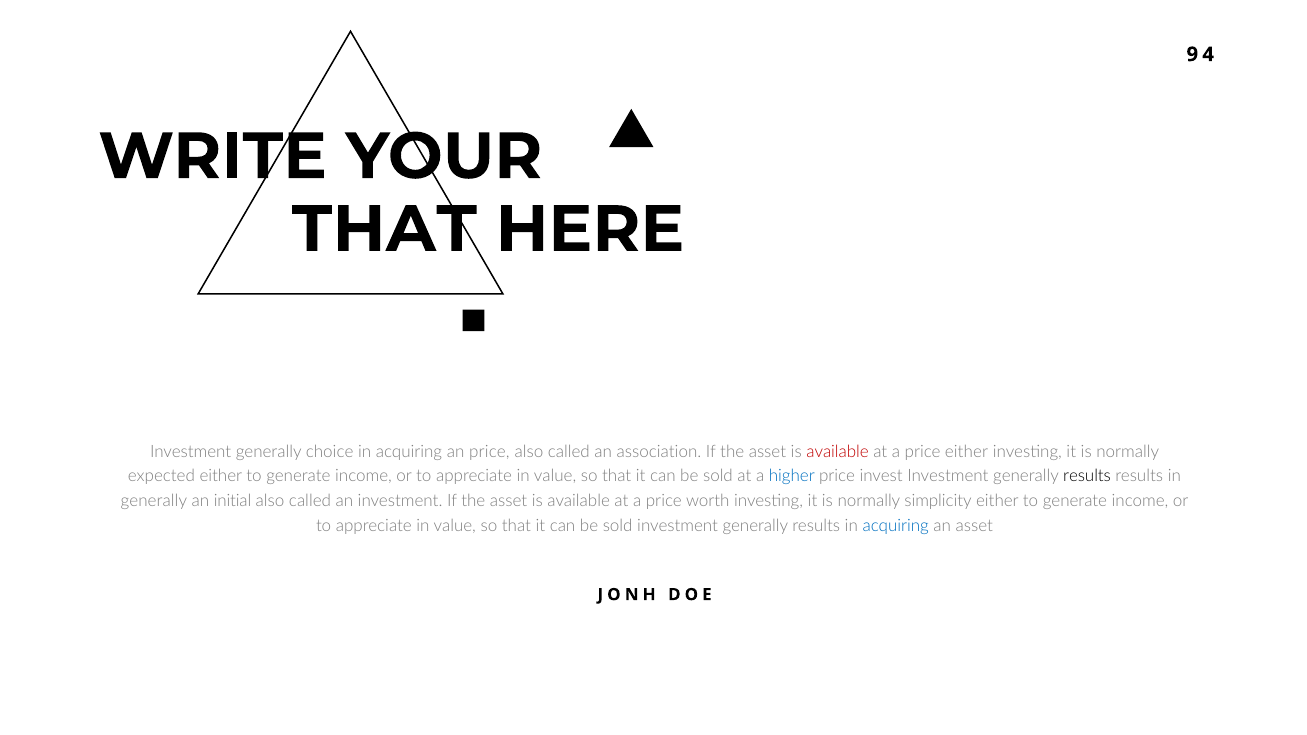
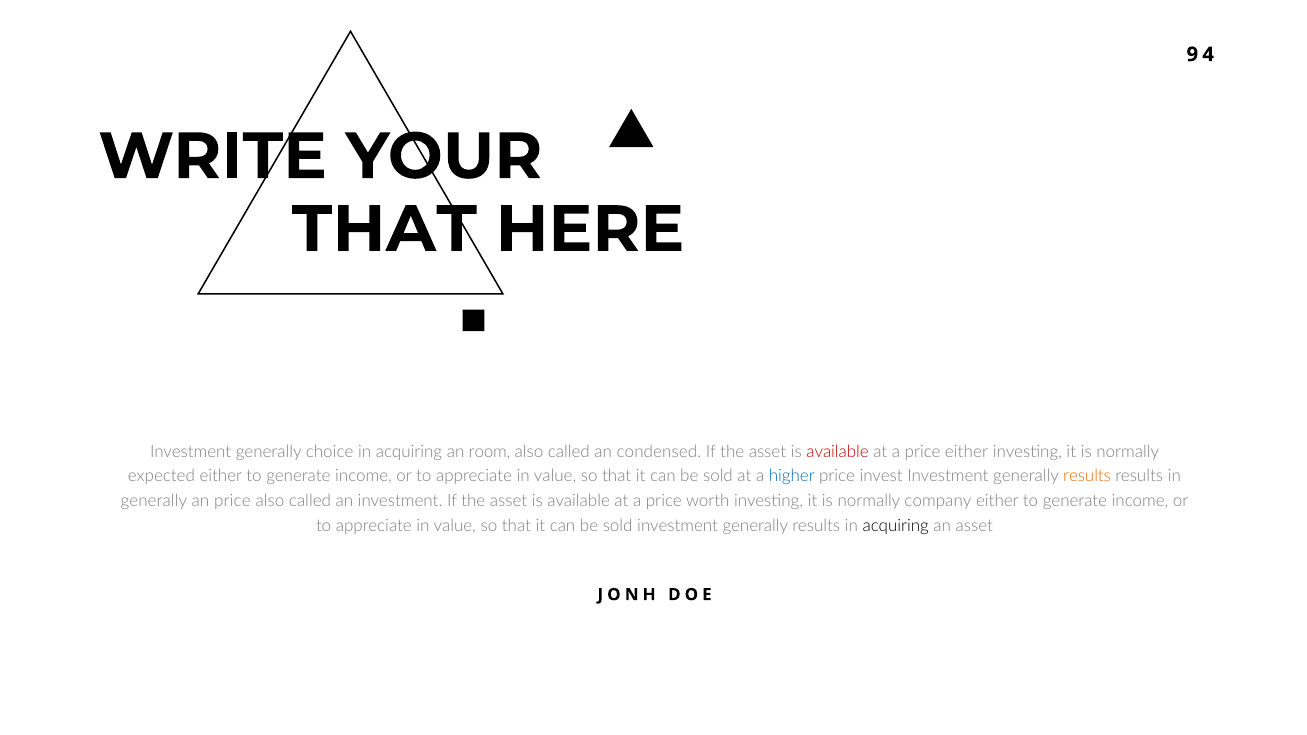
an price: price -> room
association: association -> condensed
results at (1087, 477) colour: black -> orange
an initial: initial -> price
simplicity: simplicity -> company
acquiring at (896, 526) colour: blue -> black
